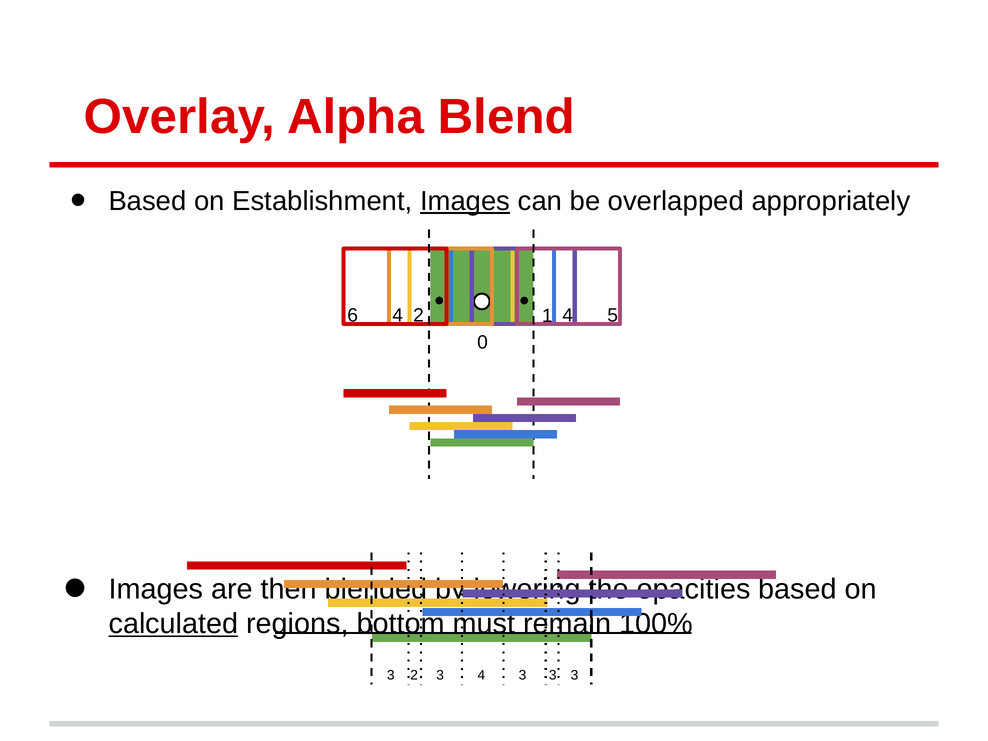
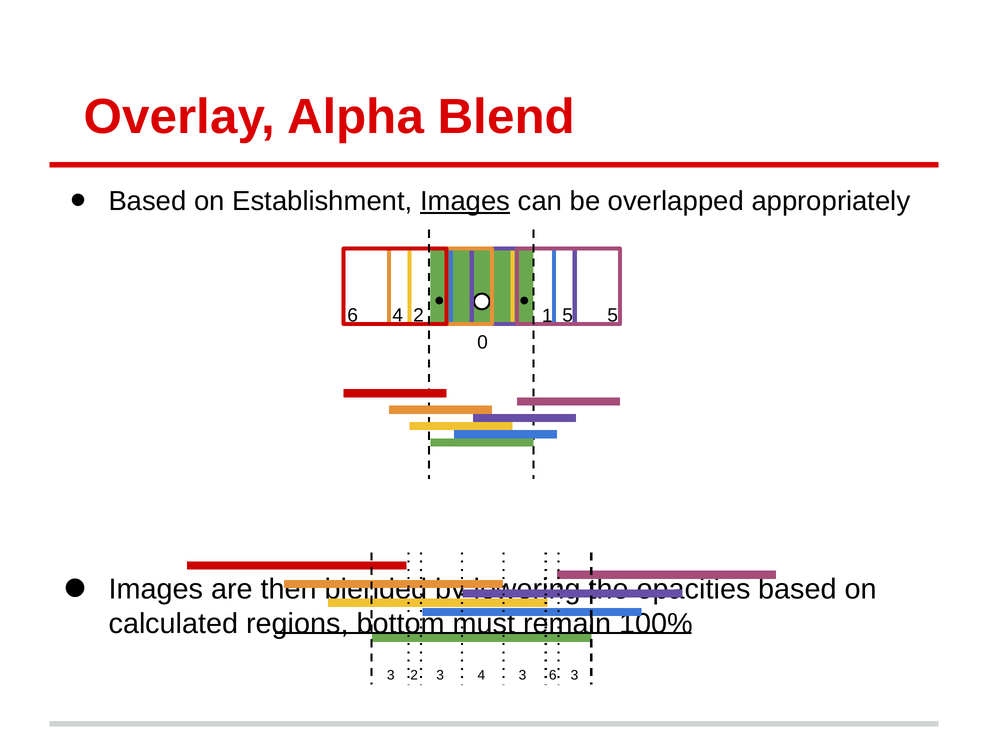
2 4: 4 -> 5
calculated underline: present -> none
2 3: 3 -> 6
